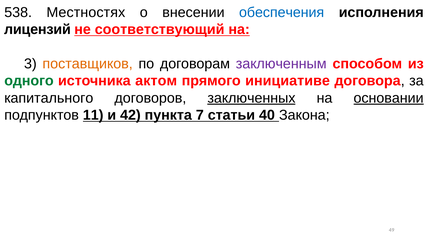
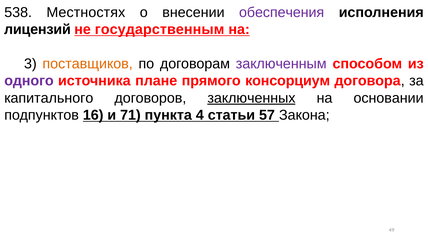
обеспечения colour: blue -> purple
соответствующий: соответствующий -> государственным
одного colour: green -> purple
актом: актом -> плане
инициативе: инициативе -> консорциум
основании underline: present -> none
11: 11 -> 16
42: 42 -> 71
7: 7 -> 4
40: 40 -> 57
